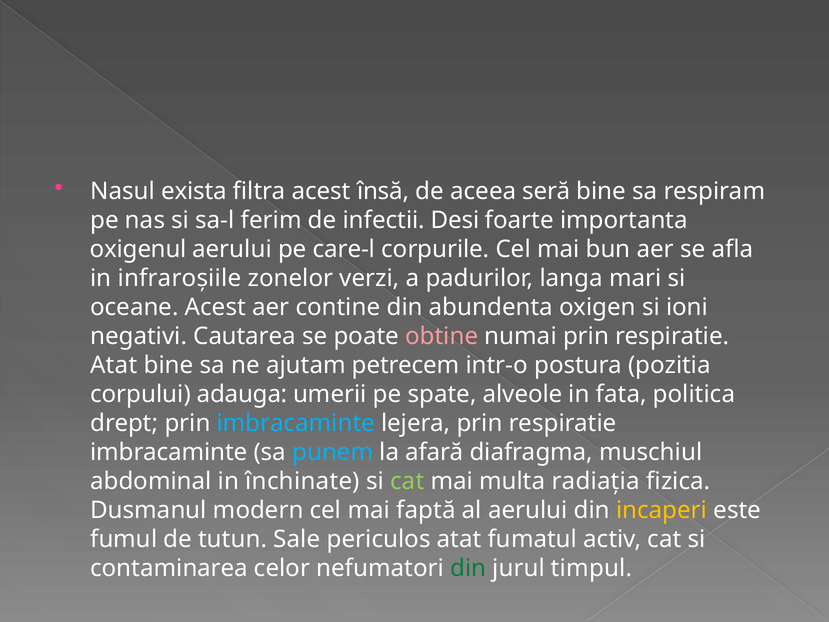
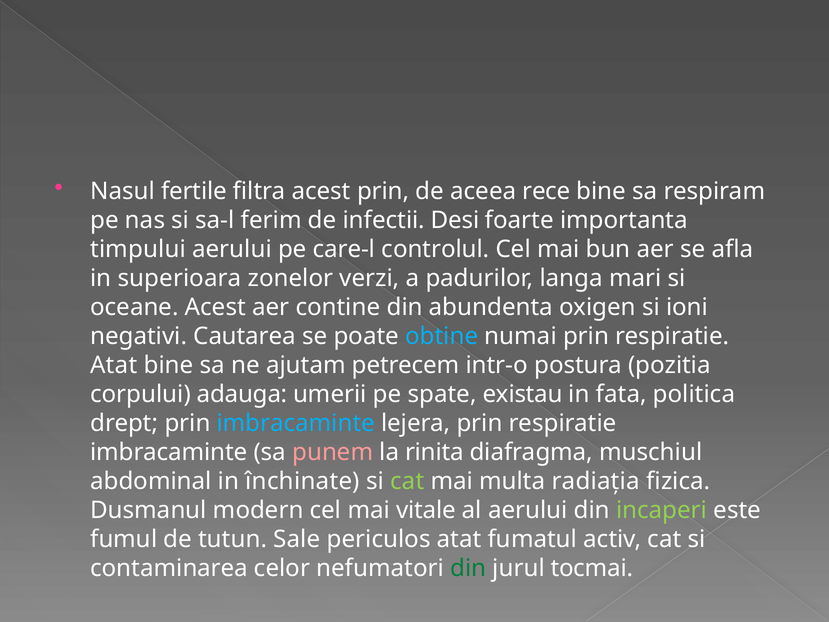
exista: exista -> fertile
acest însă: însă -> prin
seră: seră -> rece
oxigenul: oxigenul -> timpului
corpurile: corpurile -> controlul
infraroșiile: infraroșiile -> superioara
obtine colour: pink -> light blue
alveole: alveole -> existau
punem colour: light blue -> pink
afară: afară -> rinita
faptă: faptă -> vitale
incaperi colour: yellow -> light green
timpul: timpul -> tocmai
